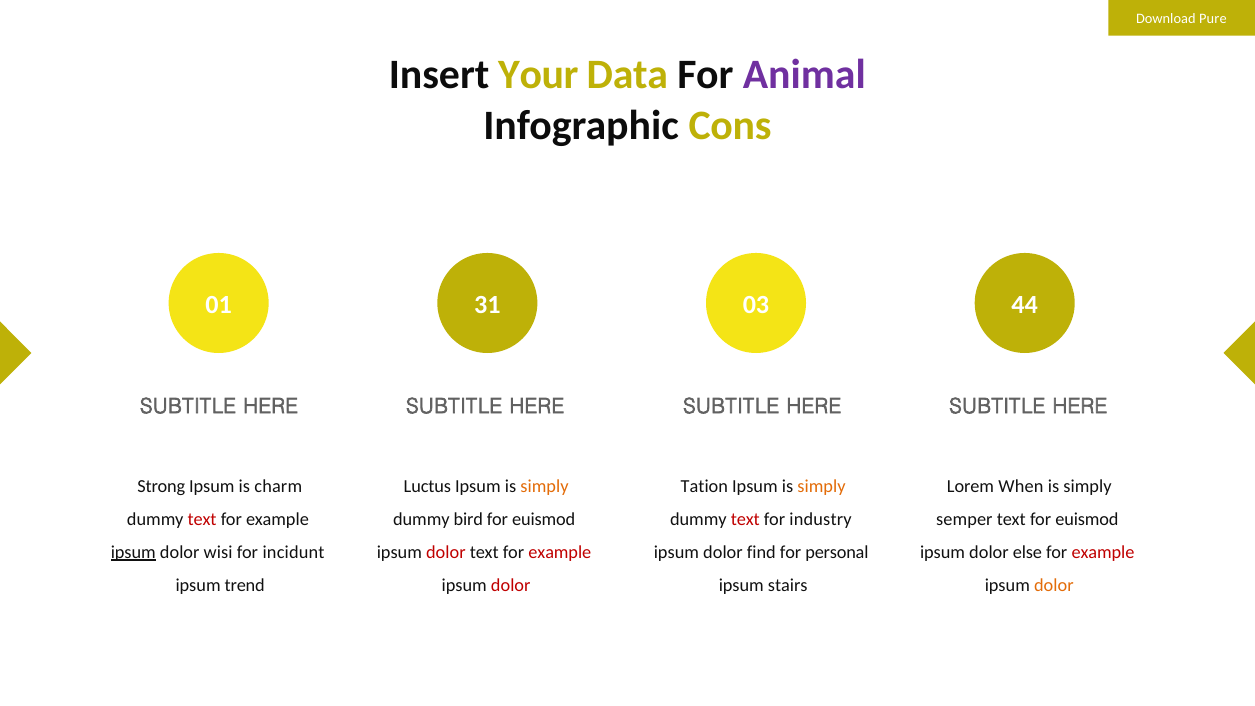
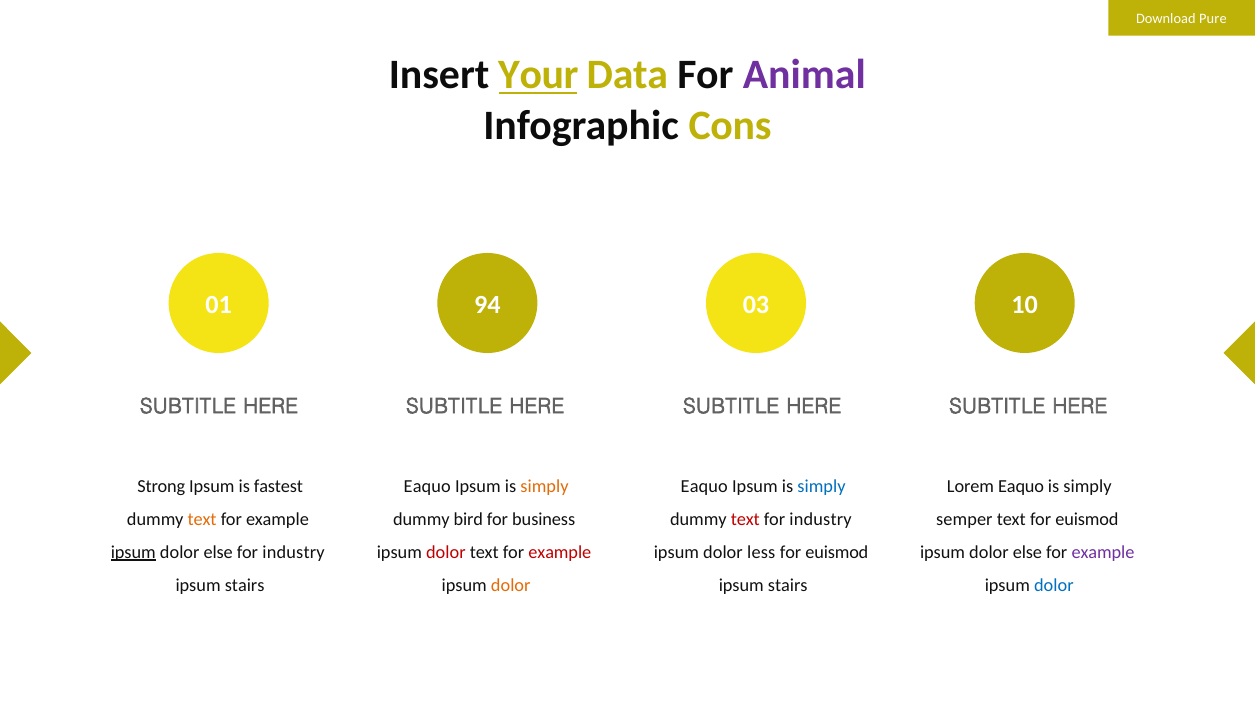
Your underline: none -> present
31: 31 -> 94
44: 44 -> 10
charm: charm -> fastest
Luctus at (427, 486): Luctus -> Eaquo
Tation at (704, 486): Tation -> Eaquo
simply at (821, 486) colour: orange -> blue
Lorem When: When -> Eaquo
text at (202, 519) colour: red -> orange
euismod at (544, 519): euismod -> business
wisi at (218, 552): wisi -> else
incidunt at (294, 552): incidunt -> industry
find: find -> less
personal at (837, 552): personal -> euismod
example at (1103, 552) colour: red -> purple
trend at (245, 585): trend -> stairs
dolor at (511, 585) colour: red -> orange
dolor at (1054, 585) colour: orange -> blue
